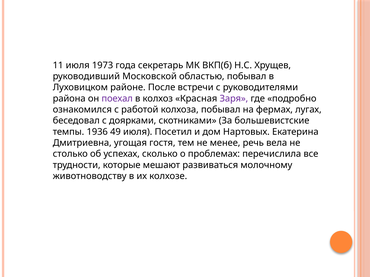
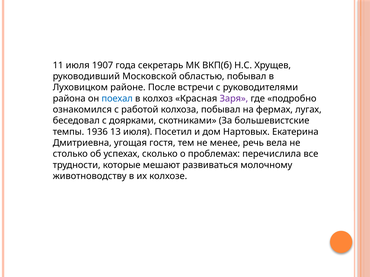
1973: 1973 -> 1907
поехал colour: purple -> blue
49: 49 -> 13
